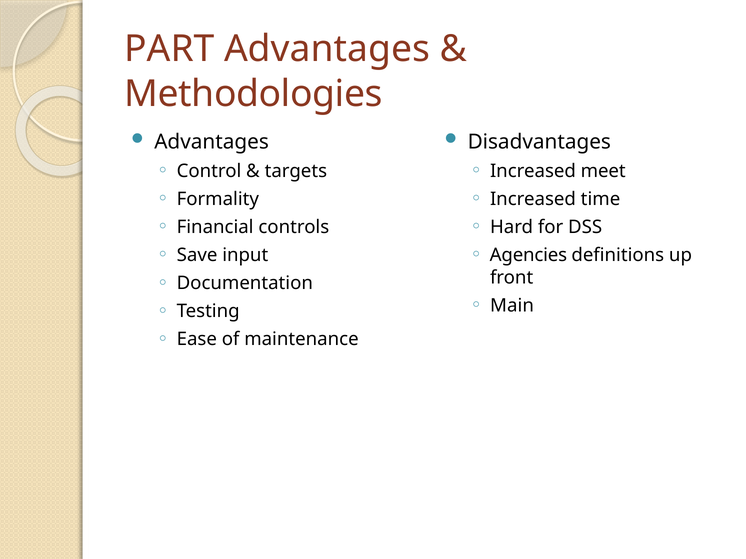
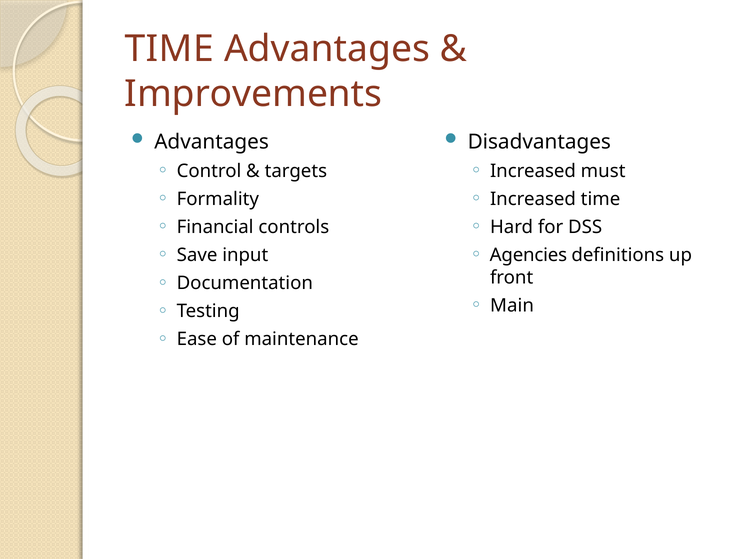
PART at (170, 49): PART -> TIME
Methodologies: Methodologies -> Improvements
meet: meet -> must
